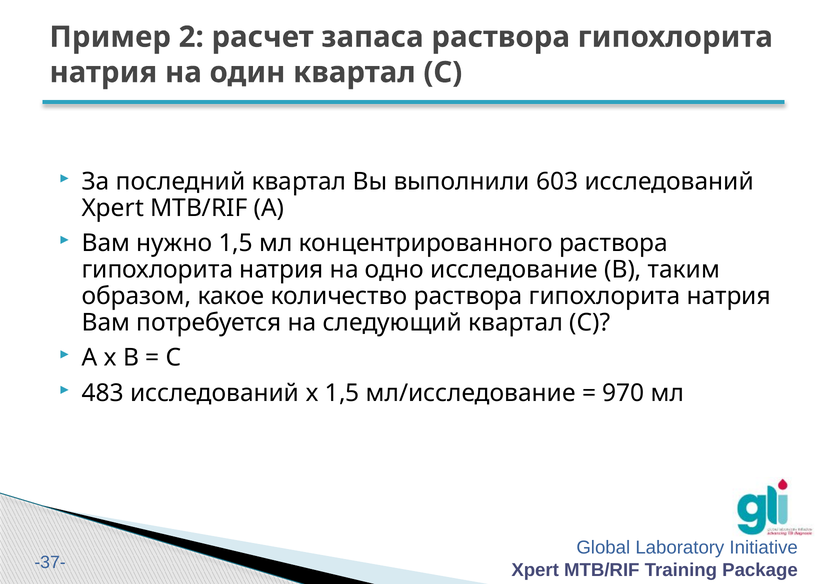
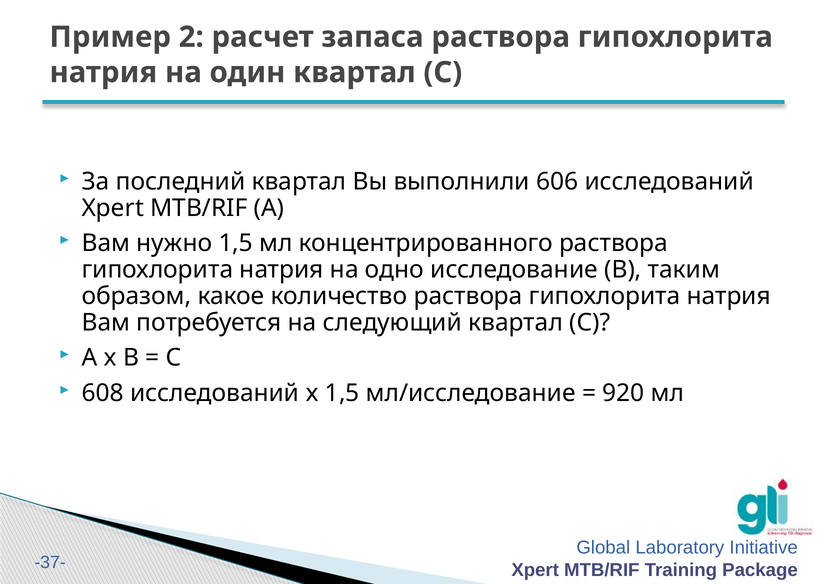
603: 603 -> 606
483: 483 -> 608
970: 970 -> 920
